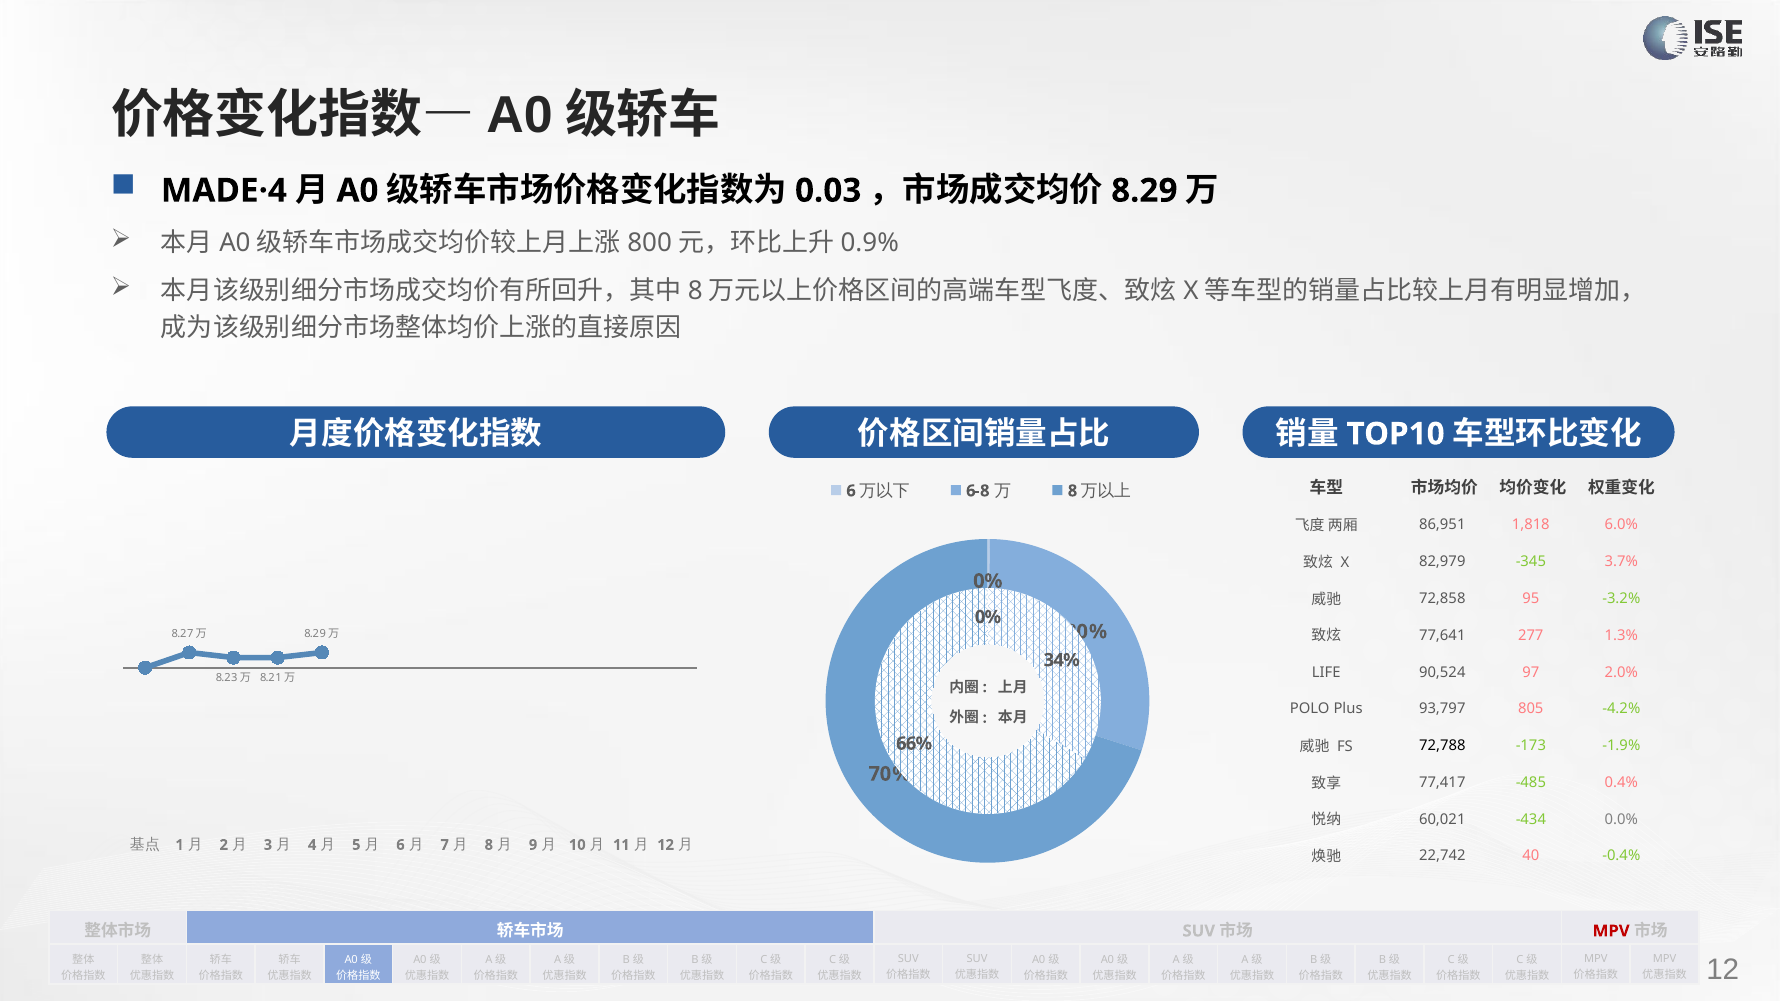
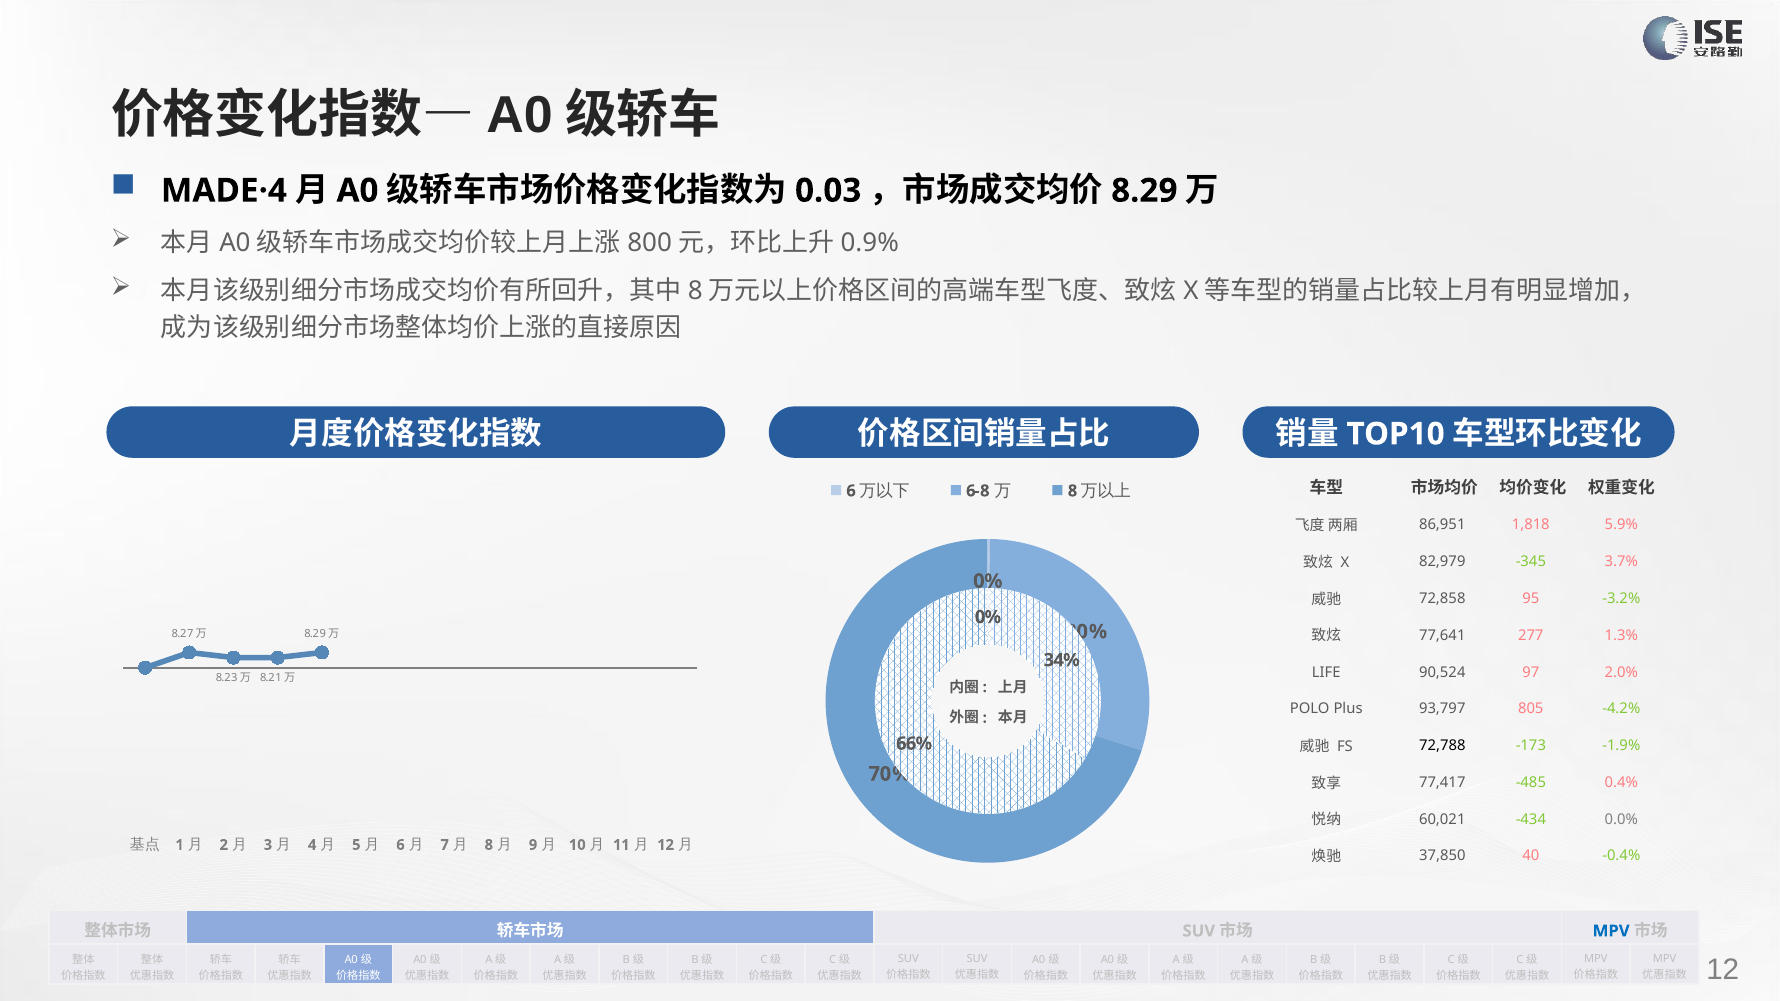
6.0%: 6.0% -> 5.9%
22,742: 22,742 -> 37,850
MPV at (1611, 931) colour: red -> blue
